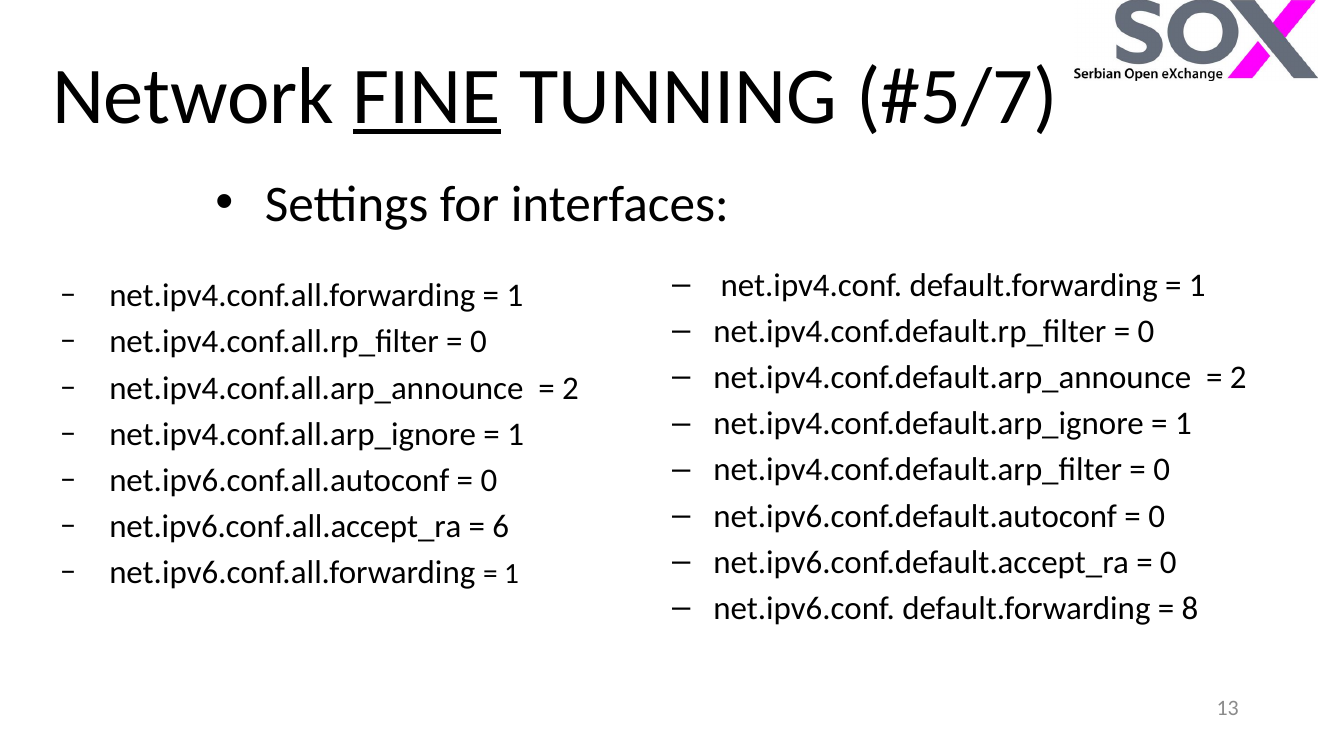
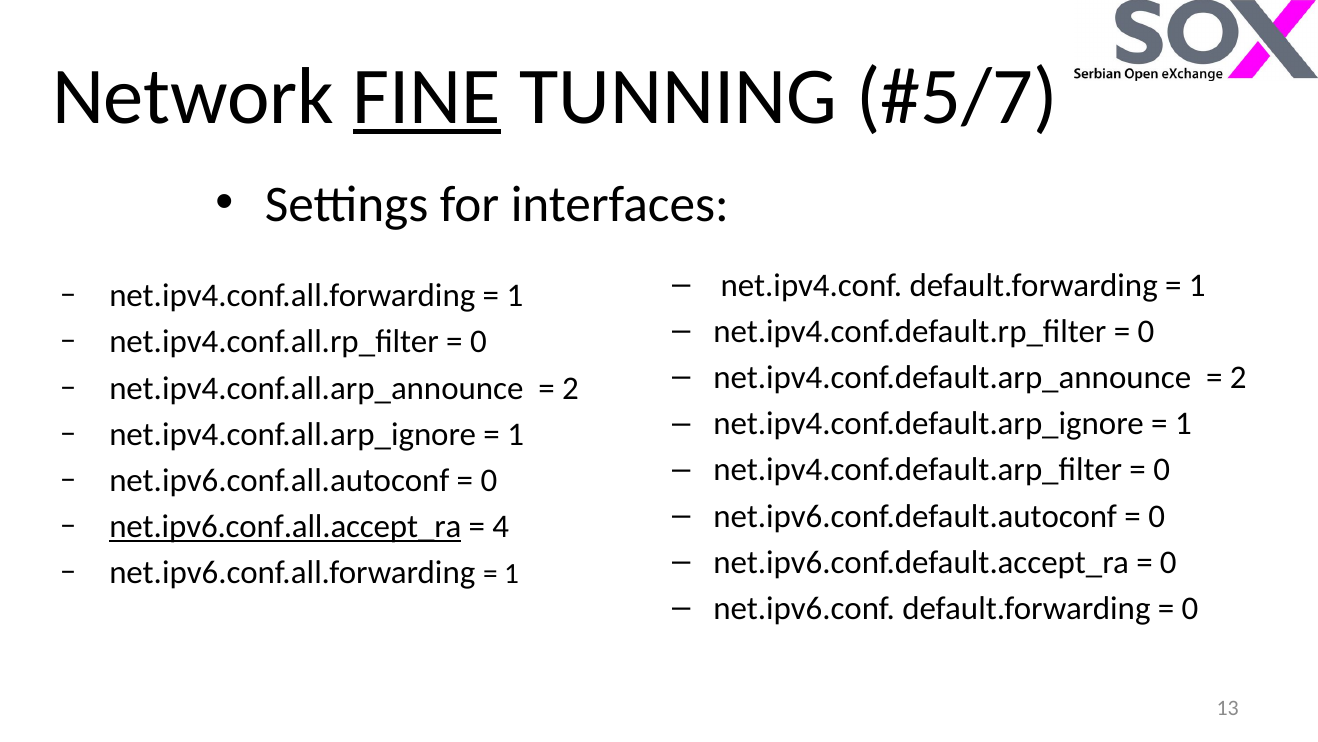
net.ipv6.conf.all.accept_ra underline: none -> present
6: 6 -> 4
8 at (1190, 608): 8 -> 0
